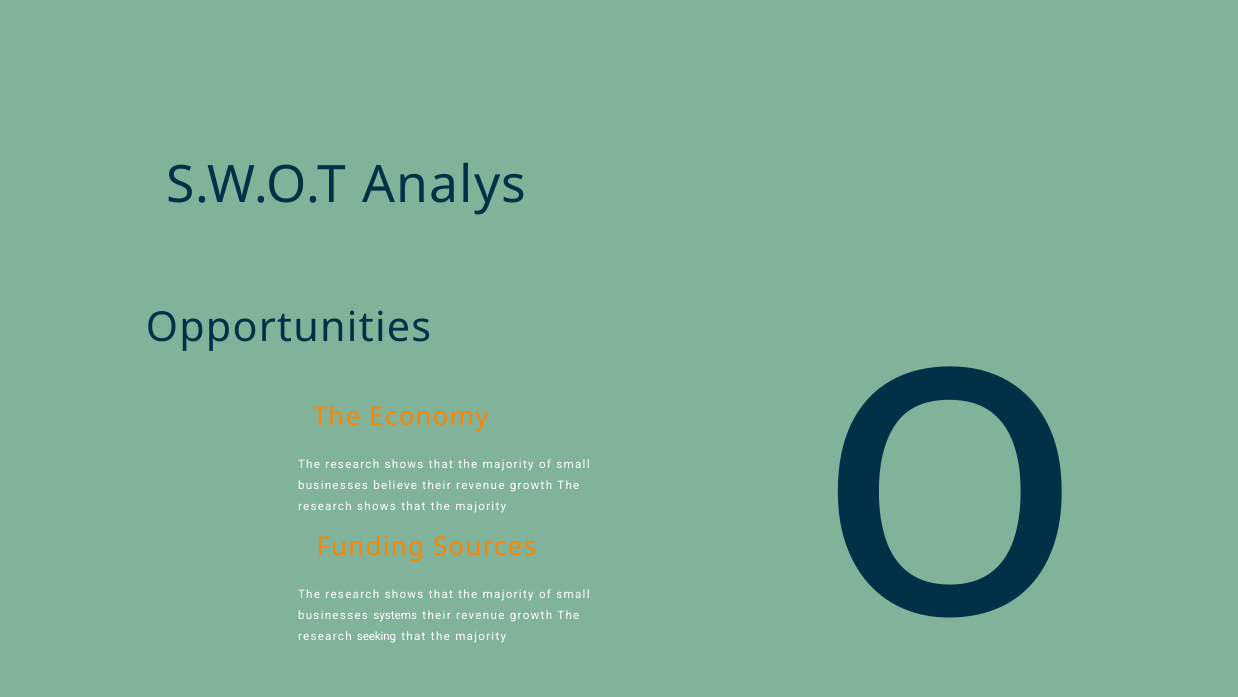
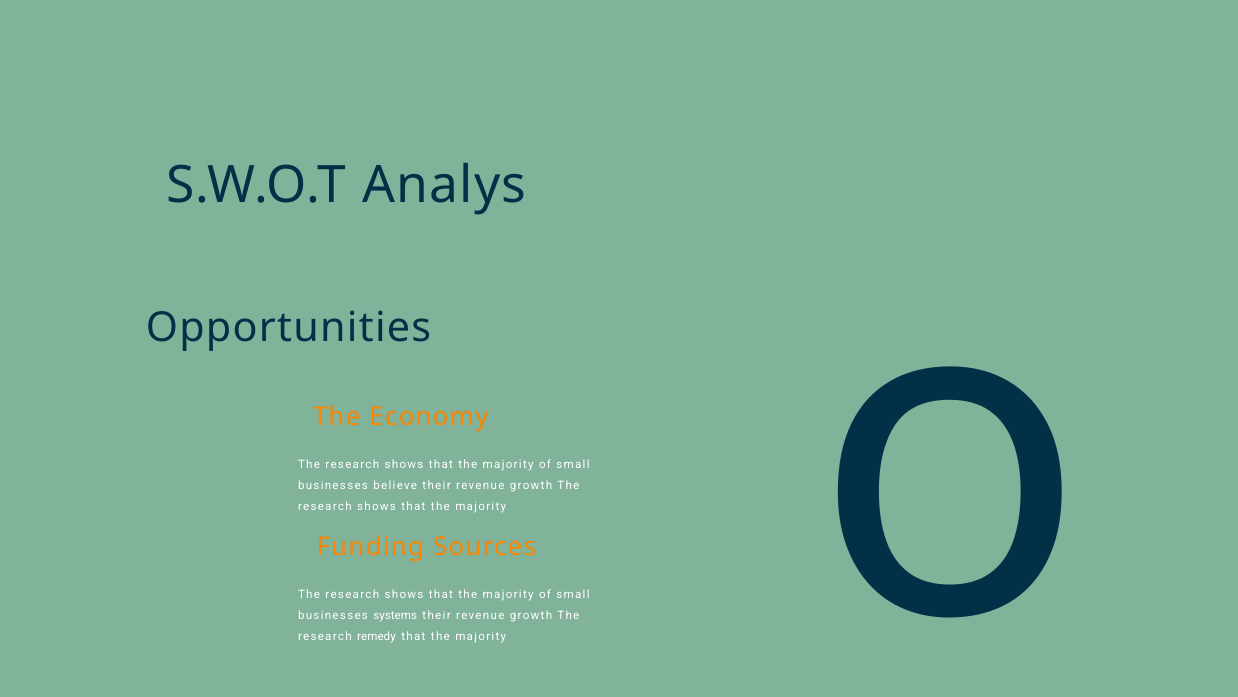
seeking: seeking -> remedy
